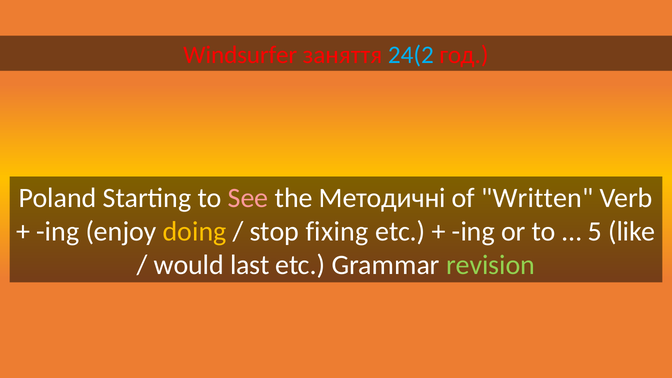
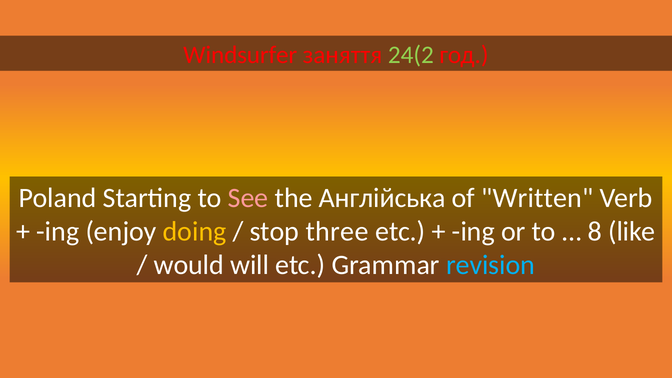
24(2 colour: light blue -> light green
Методичні: Методичні -> Англійська
fixing: fixing -> three
5: 5 -> 8
last: last -> will
revision colour: light green -> light blue
